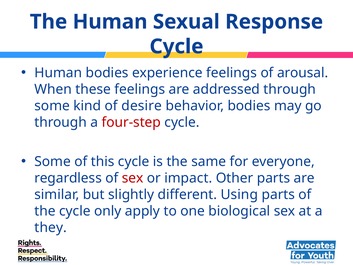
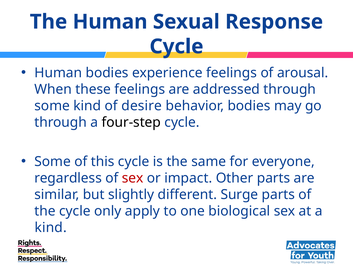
four-step colour: red -> black
Using: Using -> Surge
they at (51, 227): they -> kind
